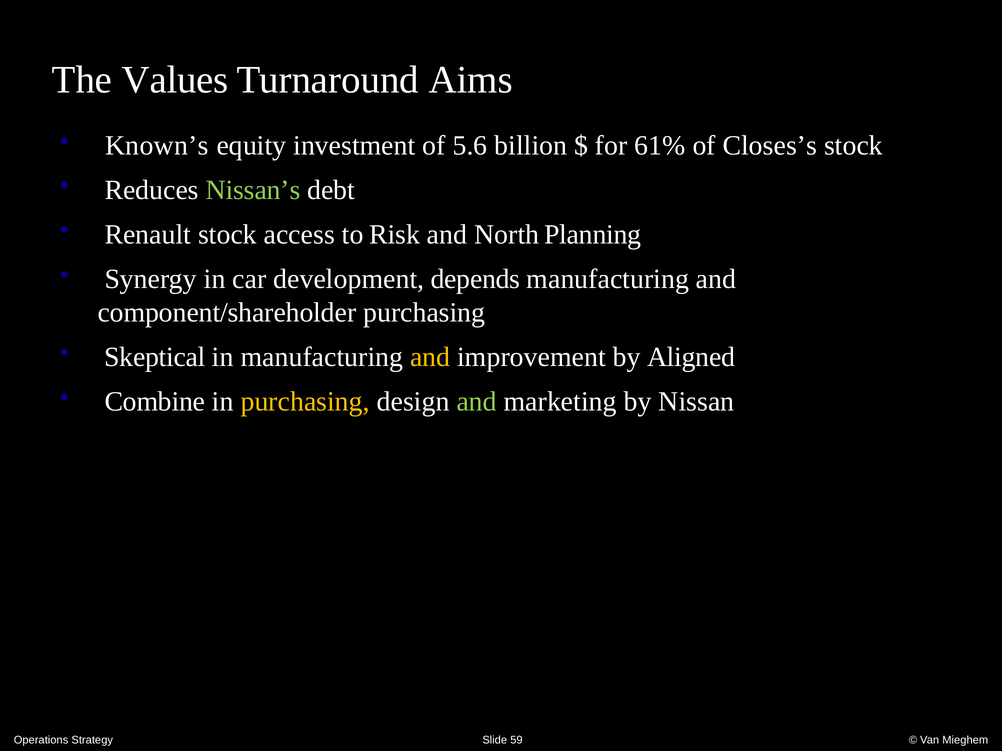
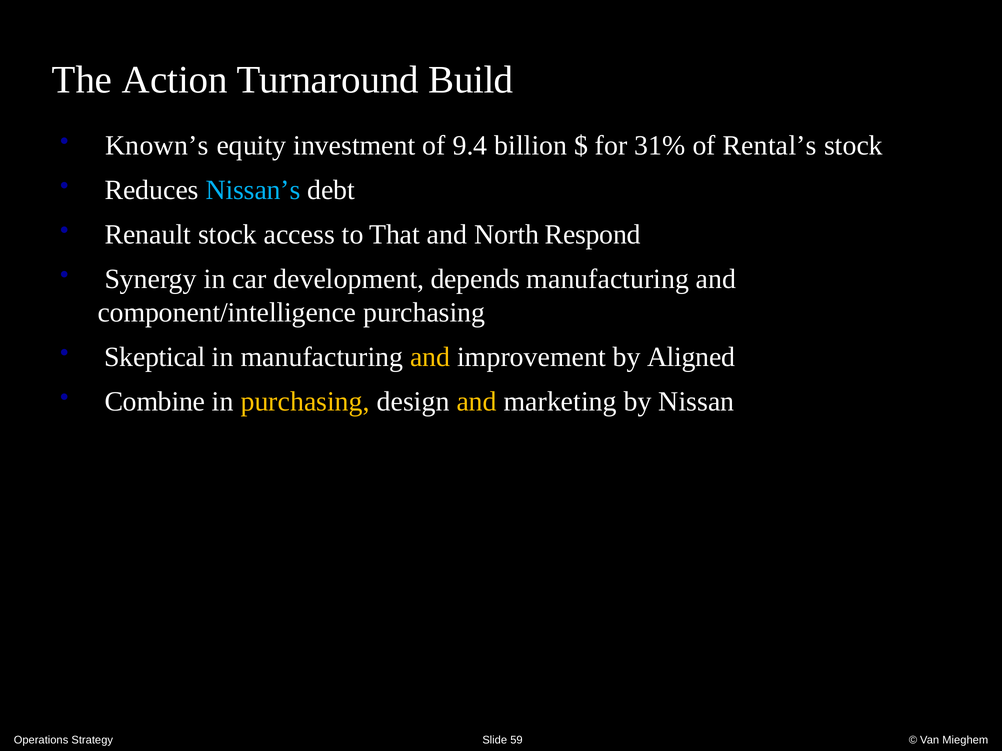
Values: Values -> Action
Aims: Aims -> Build
5.6: 5.6 -> 9.4
61%: 61% -> 31%
Closes’s: Closes’s -> Rental’s
Nissan’s colour: light green -> light blue
Risk: Risk -> That
Planning: Planning -> Respond
component/shareholder: component/shareholder -> component/intelligence
and at (477, 402) colour: light green -> yellow
